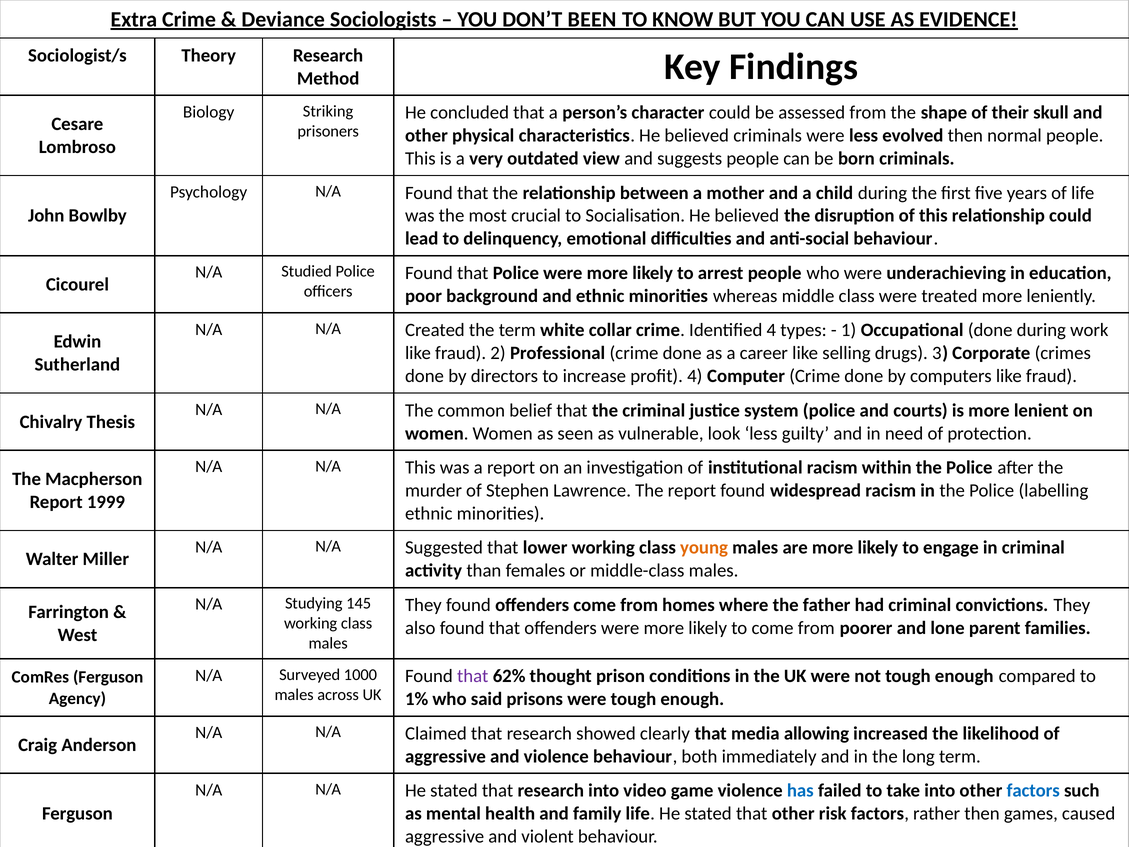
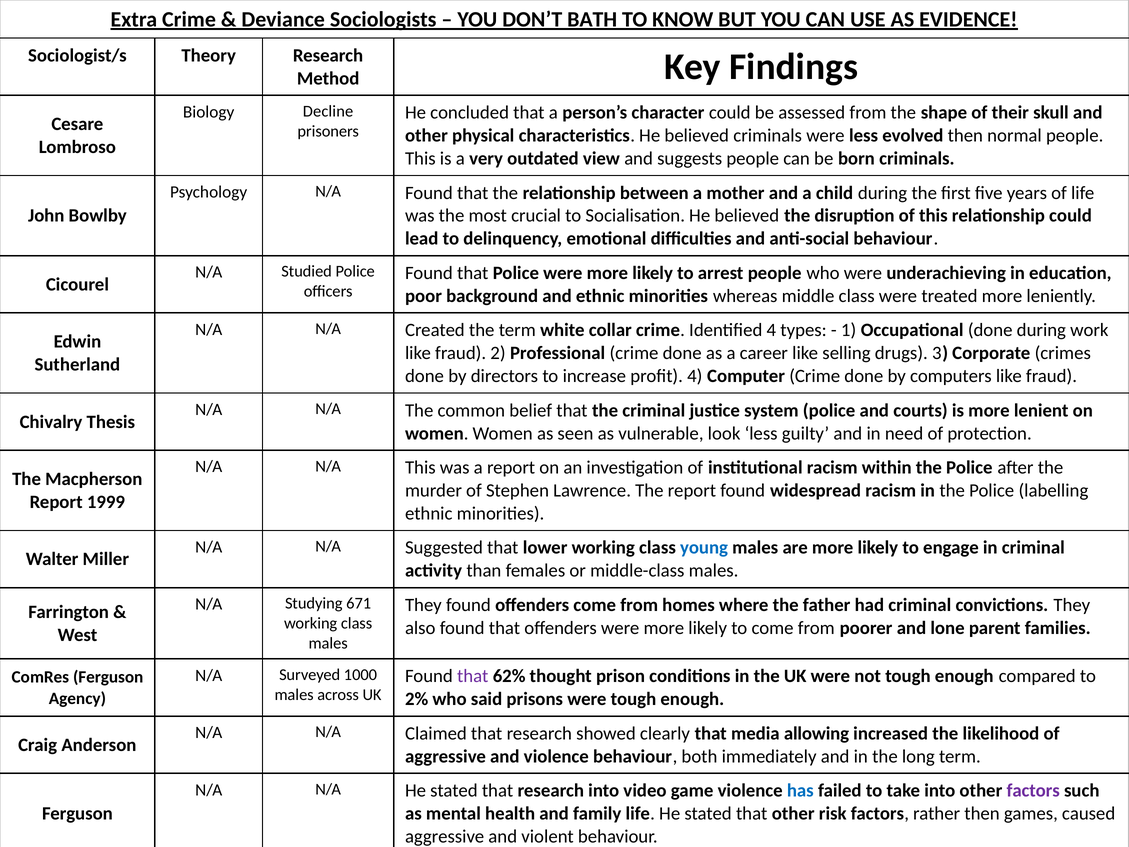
BEEN: BEEN -> BATH
Striking: Striking -> Decline
young colour: orange -> blue
145: 145 -> 671
1%: 1% -> 2%
factors at (1033, 790) colour: blue -> purple
